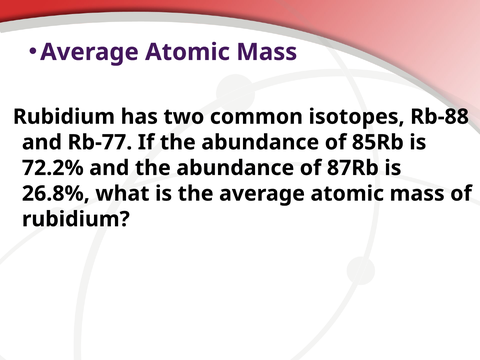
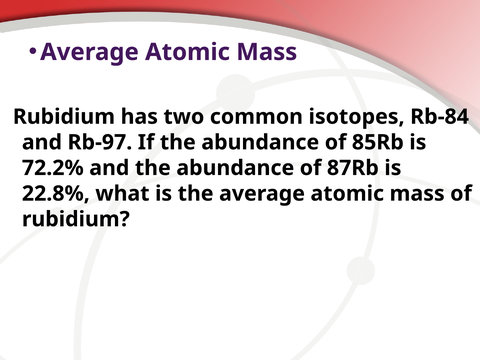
Rb-88: Rb-88 -> Rb-84
Rb-77: Rb-77 -> Rb-97
26.8%: 26.8% -> 22.8%
